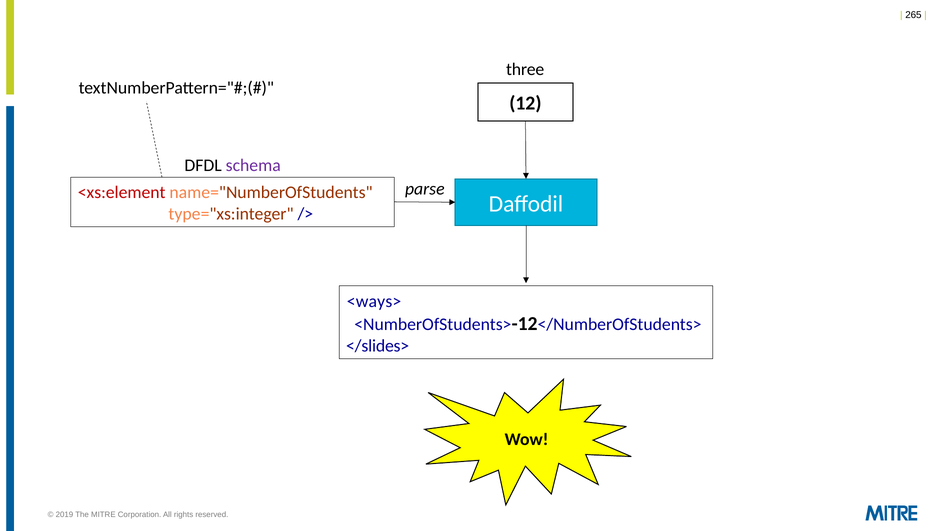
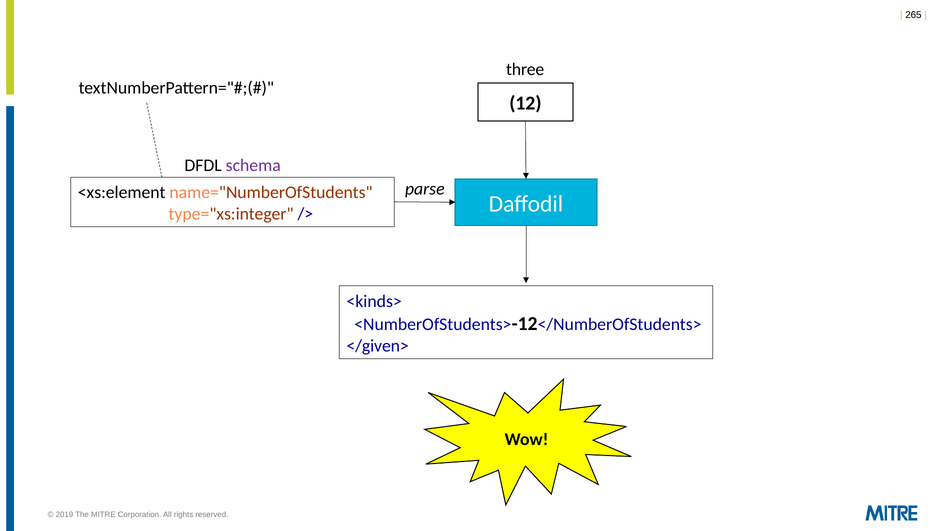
<xs:element colour: red -> black
<ways>: <ways> -> <kinds>
</slides>: </slides> -> </given>
